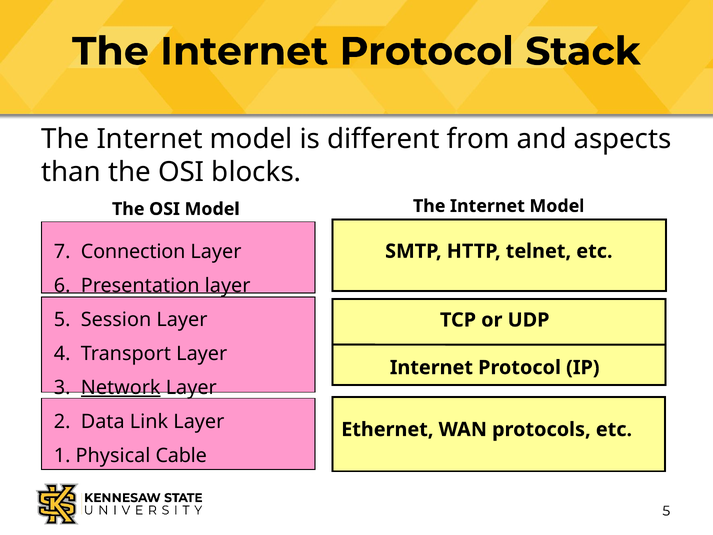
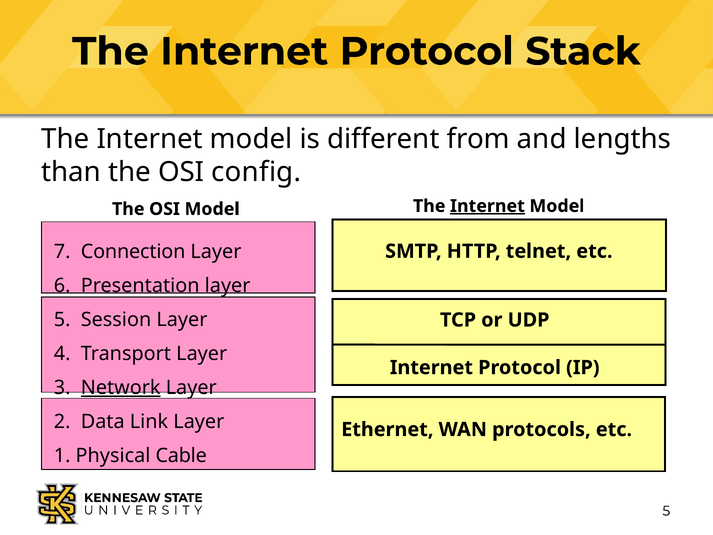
aspects: aspects -> lengths
blocks: blocks -> config
Internet at (487, 206) underline: none -> present
